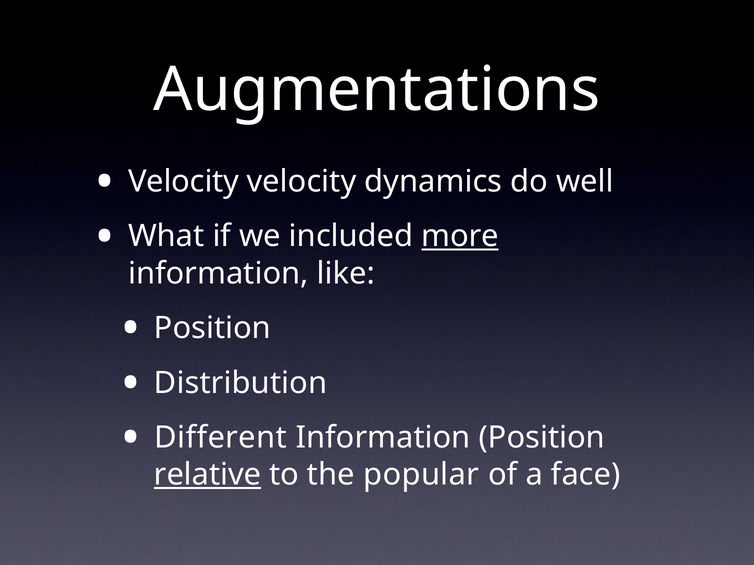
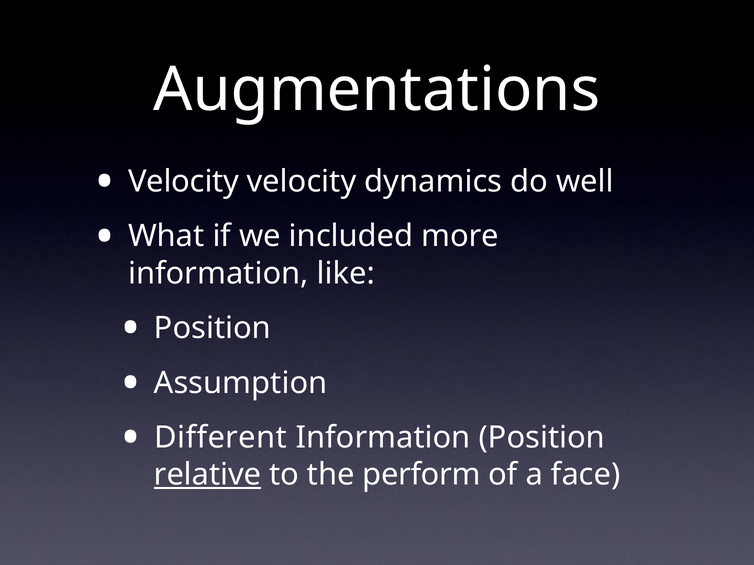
more underline: present -> none
Distribution: Distribution -> Assumption
popular: popular -> perform
